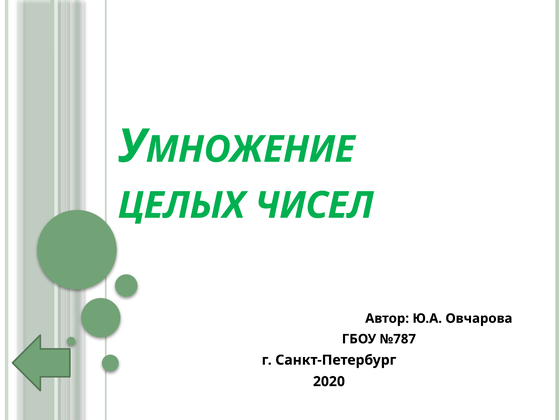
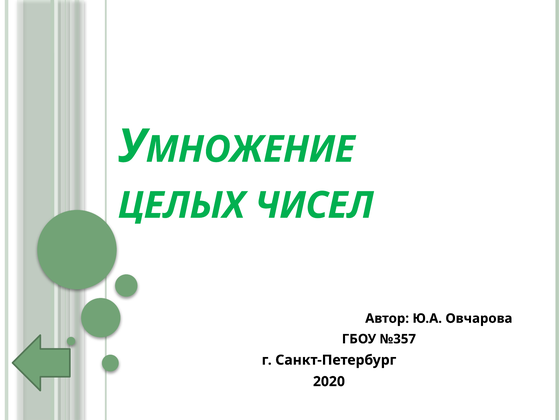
№787: №787 -> №357
